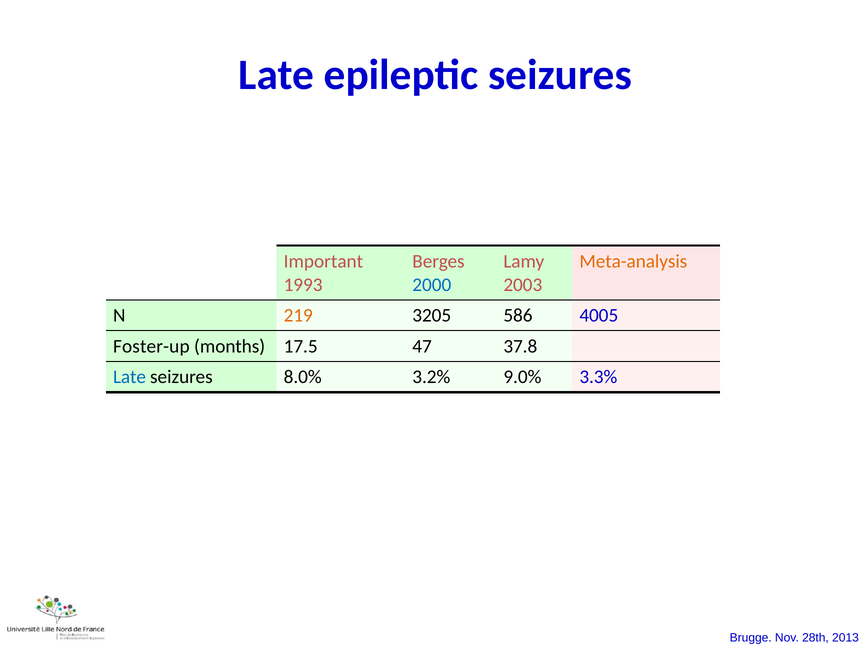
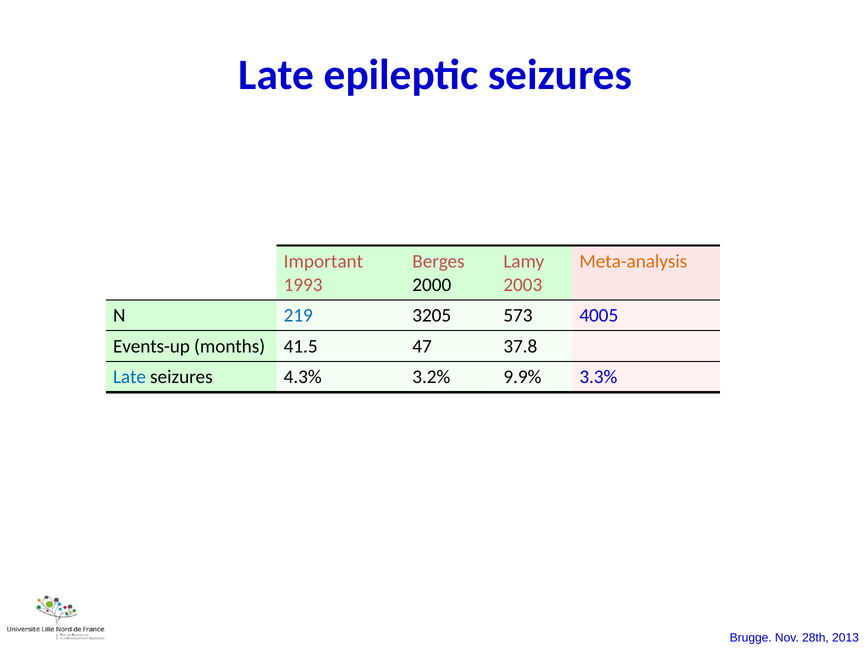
2000 colour: blue -> black
219 colour: orange -> blue
586: 586 -> 573
Foster-up: Foster-up -> Events-up
17.5: 17.5 -> 41.5
8.0%: 8.0% -> 4.3%
9.0%: 9.0% -> 9.9%
